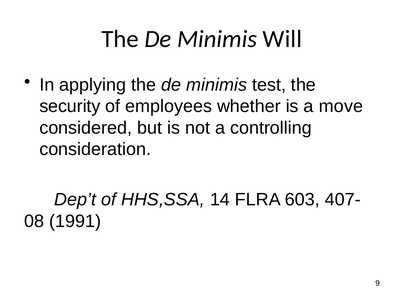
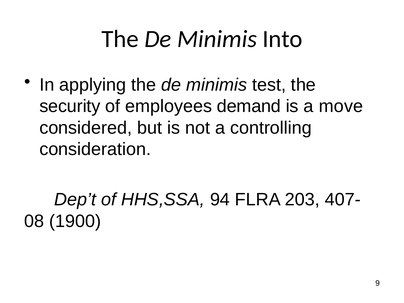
Will: Will -> Into
whether: whether -> demand
14: 14 -> 94
603: 603 -> 203
1991: 1991 -> 1900
